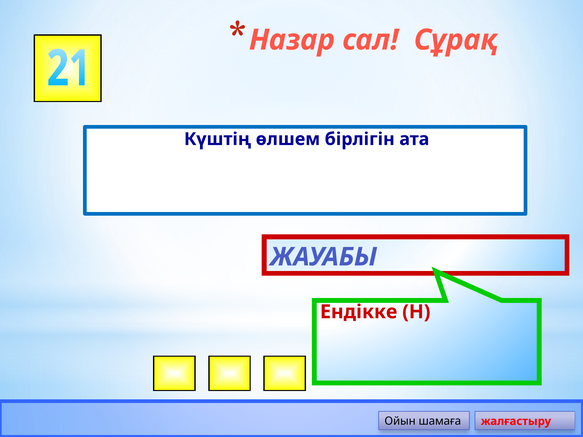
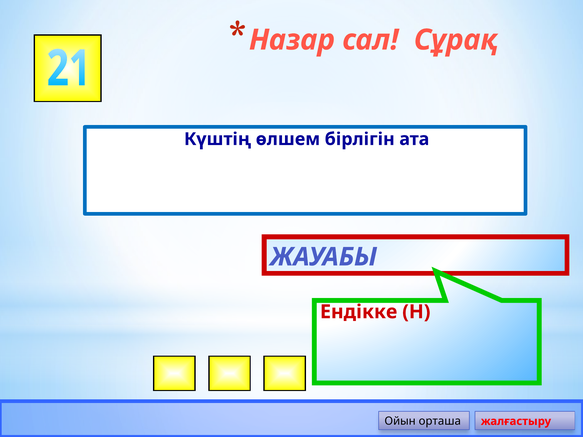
шамаға: шамаға -> орташа
